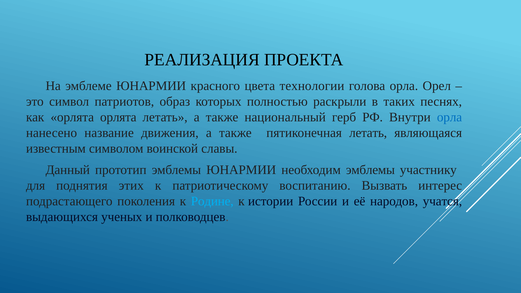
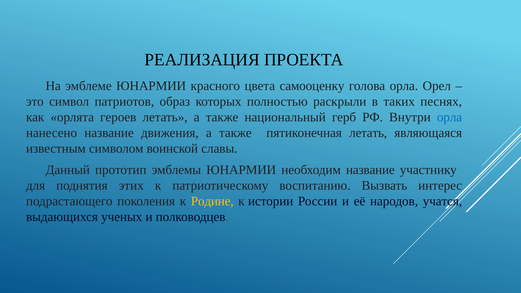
технологии: технологии -> самооценку
орлята орлята: орлята -> героев
необходим эмблемы: эмблемы -> название
Родине colour: light blue -> yellow
